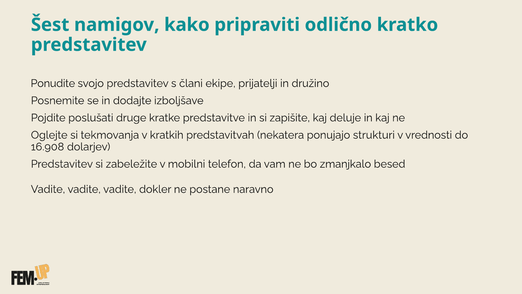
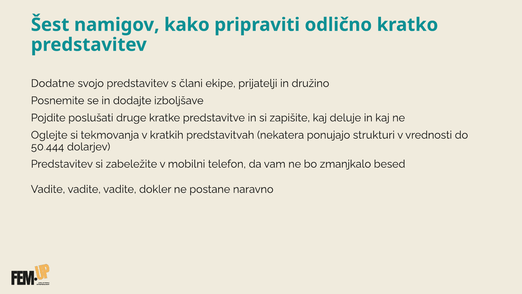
Ponudite: Ponudite -> Dodatne
16.908: 16.908 -> 50.444
